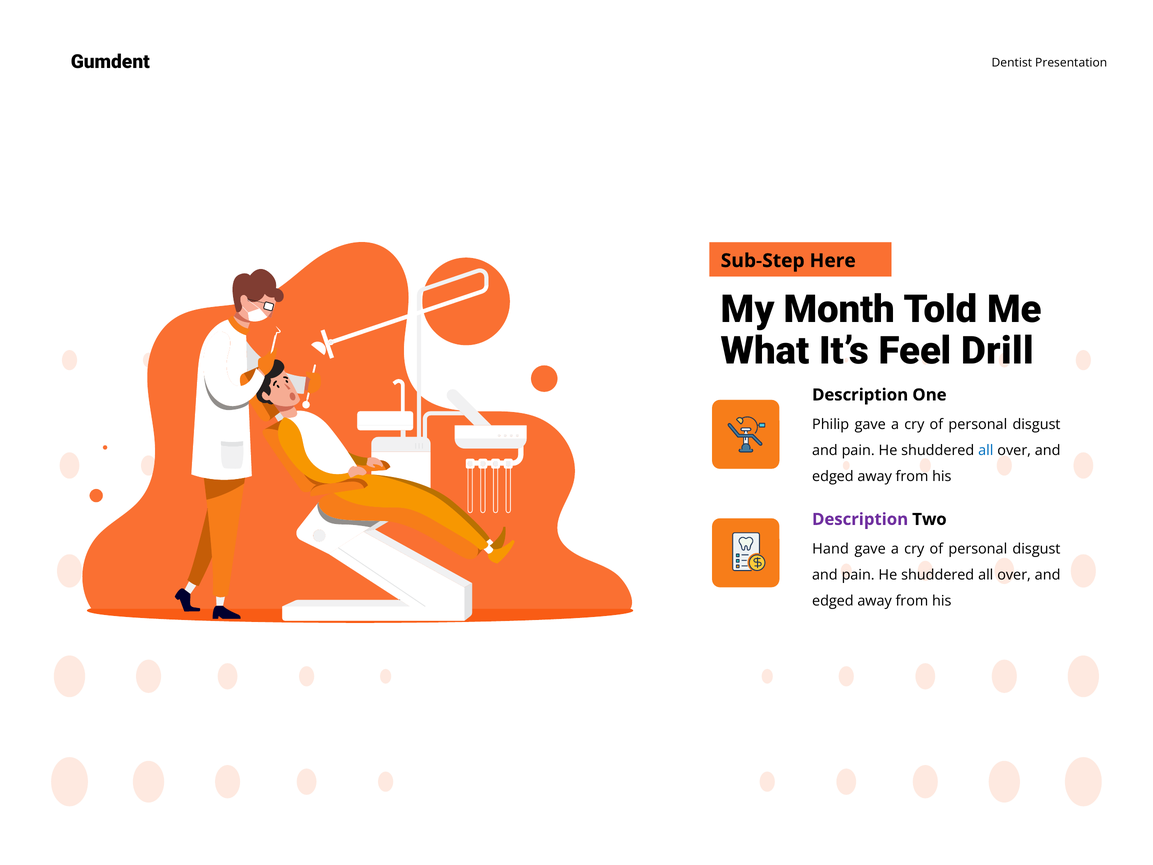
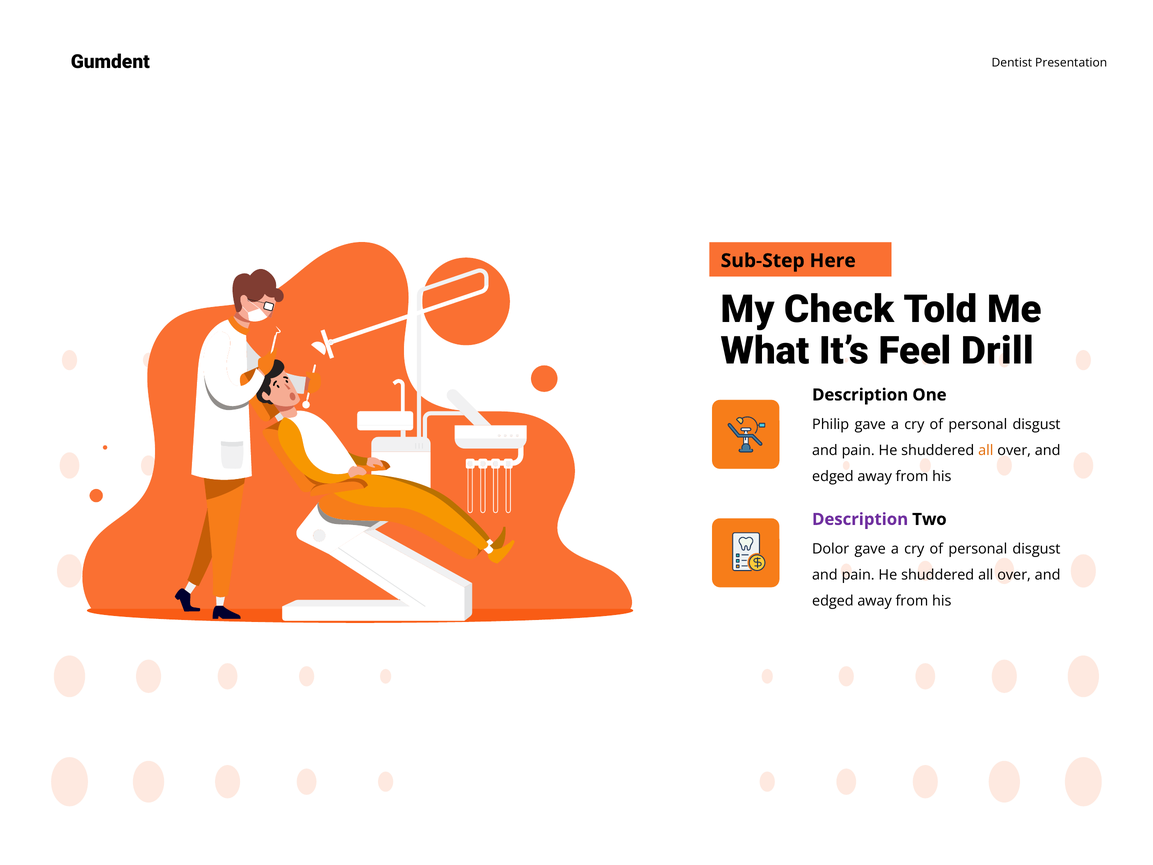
Month: Month -> Check
all at (986, 450) colour: blue -> orange
Hand: Hand -> Dolor
